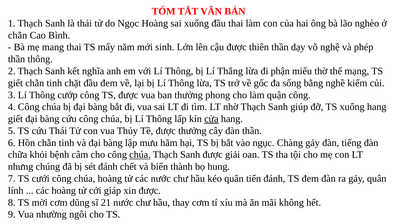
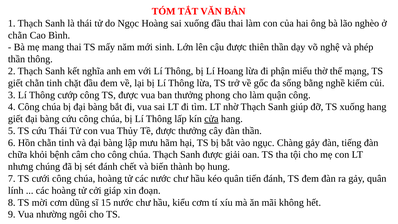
Thắng: Thắng -> Hoang
chúa at (140, 155) underline: present -> none
xin được: được -> đoạn
21: 21 -> 15
thay: thay -> kiểu
